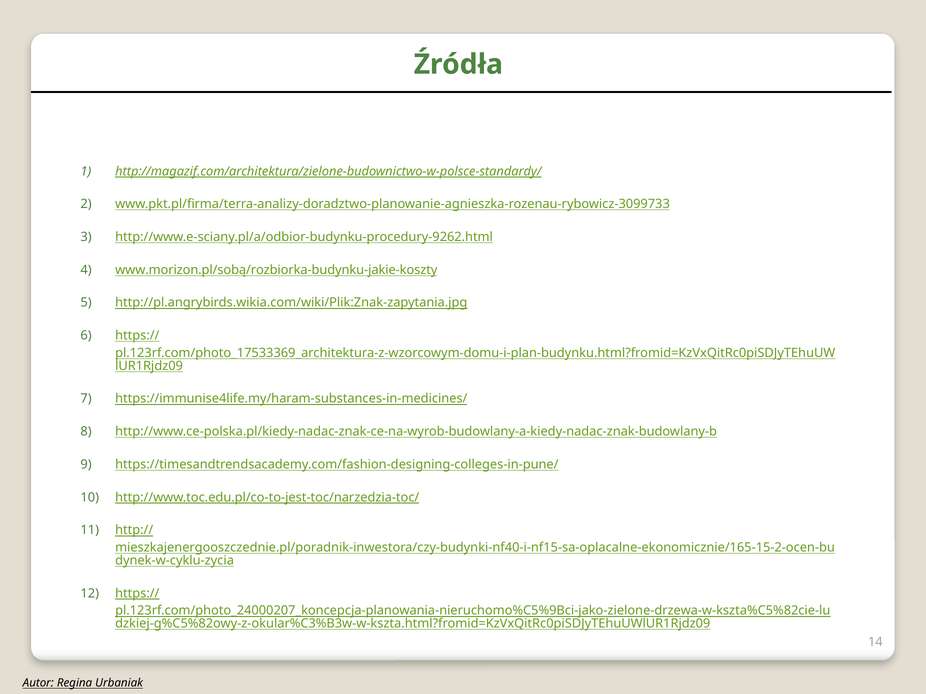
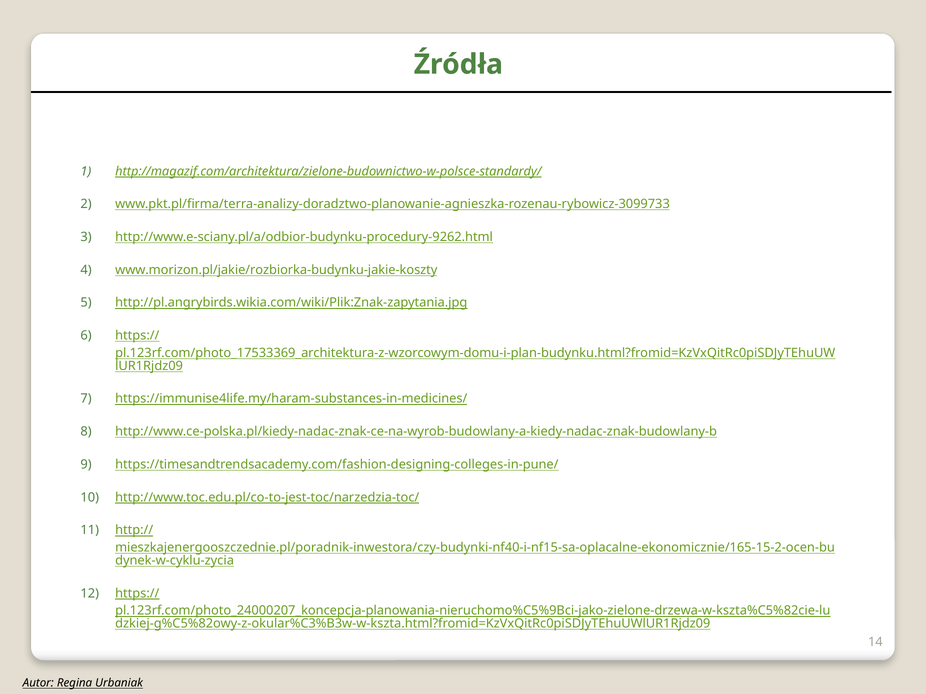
www.morizon.pl/sobą/rozbiorka-budynku-jakie-koszty: www.morizon.pl/sobą/rozbiorka-budynku-jakie-koszty -> www.morizon.pl/jakie/rozbiorka-budynku-jakie-koszty
